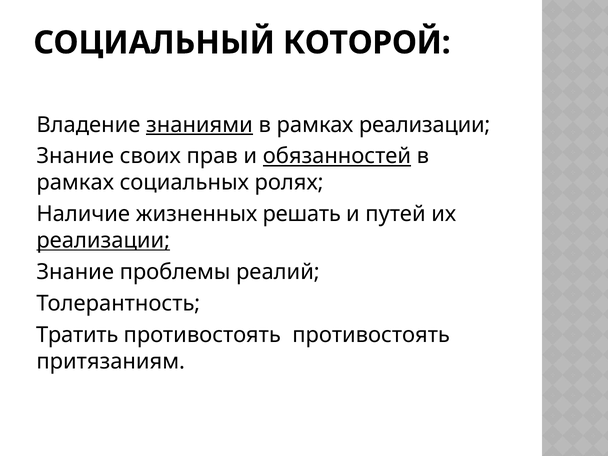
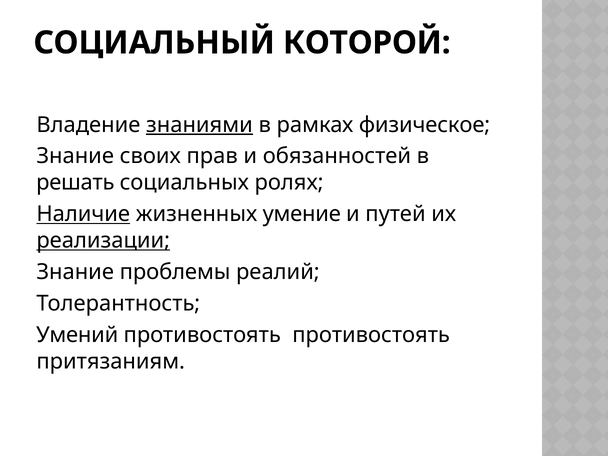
рамках реализации: реализации -> физическое
обязанностей underline: present -> none
рамках at (75, 183): рамках -> решать
Наличие underline: none -> present
решать: решать -> умение
Тратить: Тратить -> Умений
